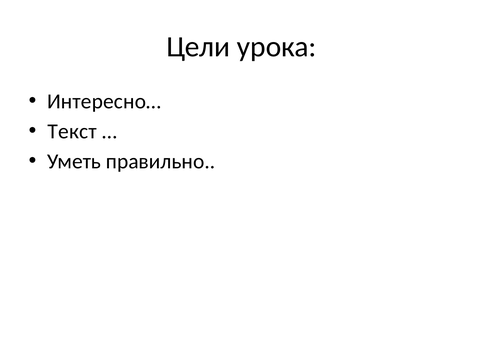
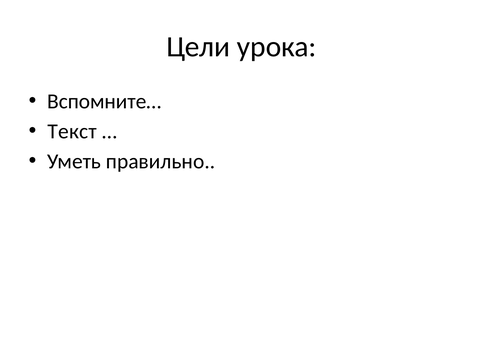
Интересно…: Интересно… -> Вспомните…
